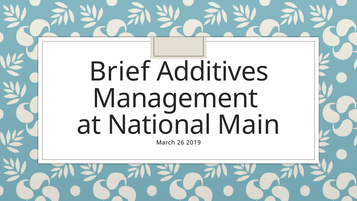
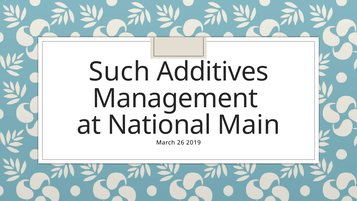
Brief: Brief -> Such
